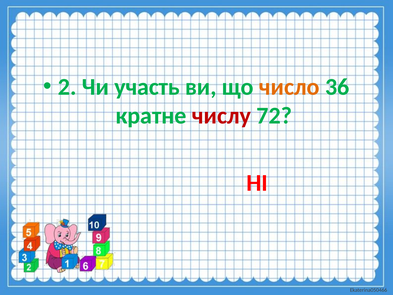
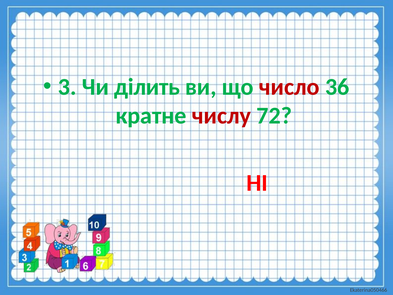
2: 2 -> 3
участь: участь -> ділить
число colour: orange -> red
